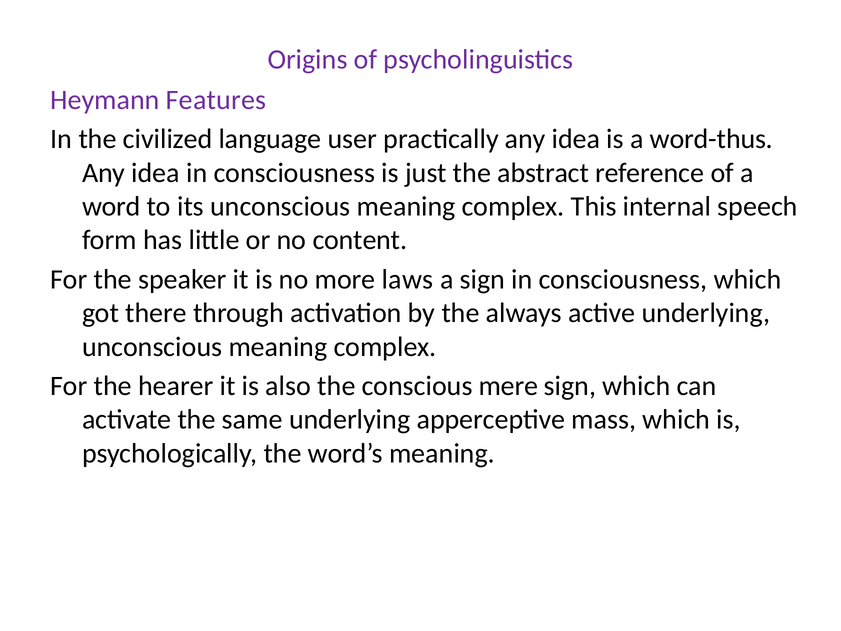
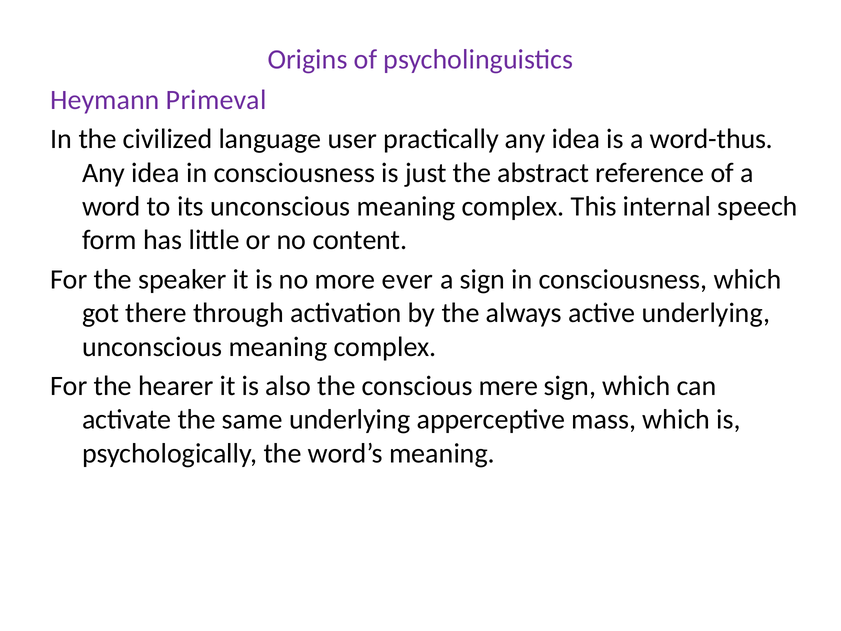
Features: Features -> Primeval
laws: laws -> ever
